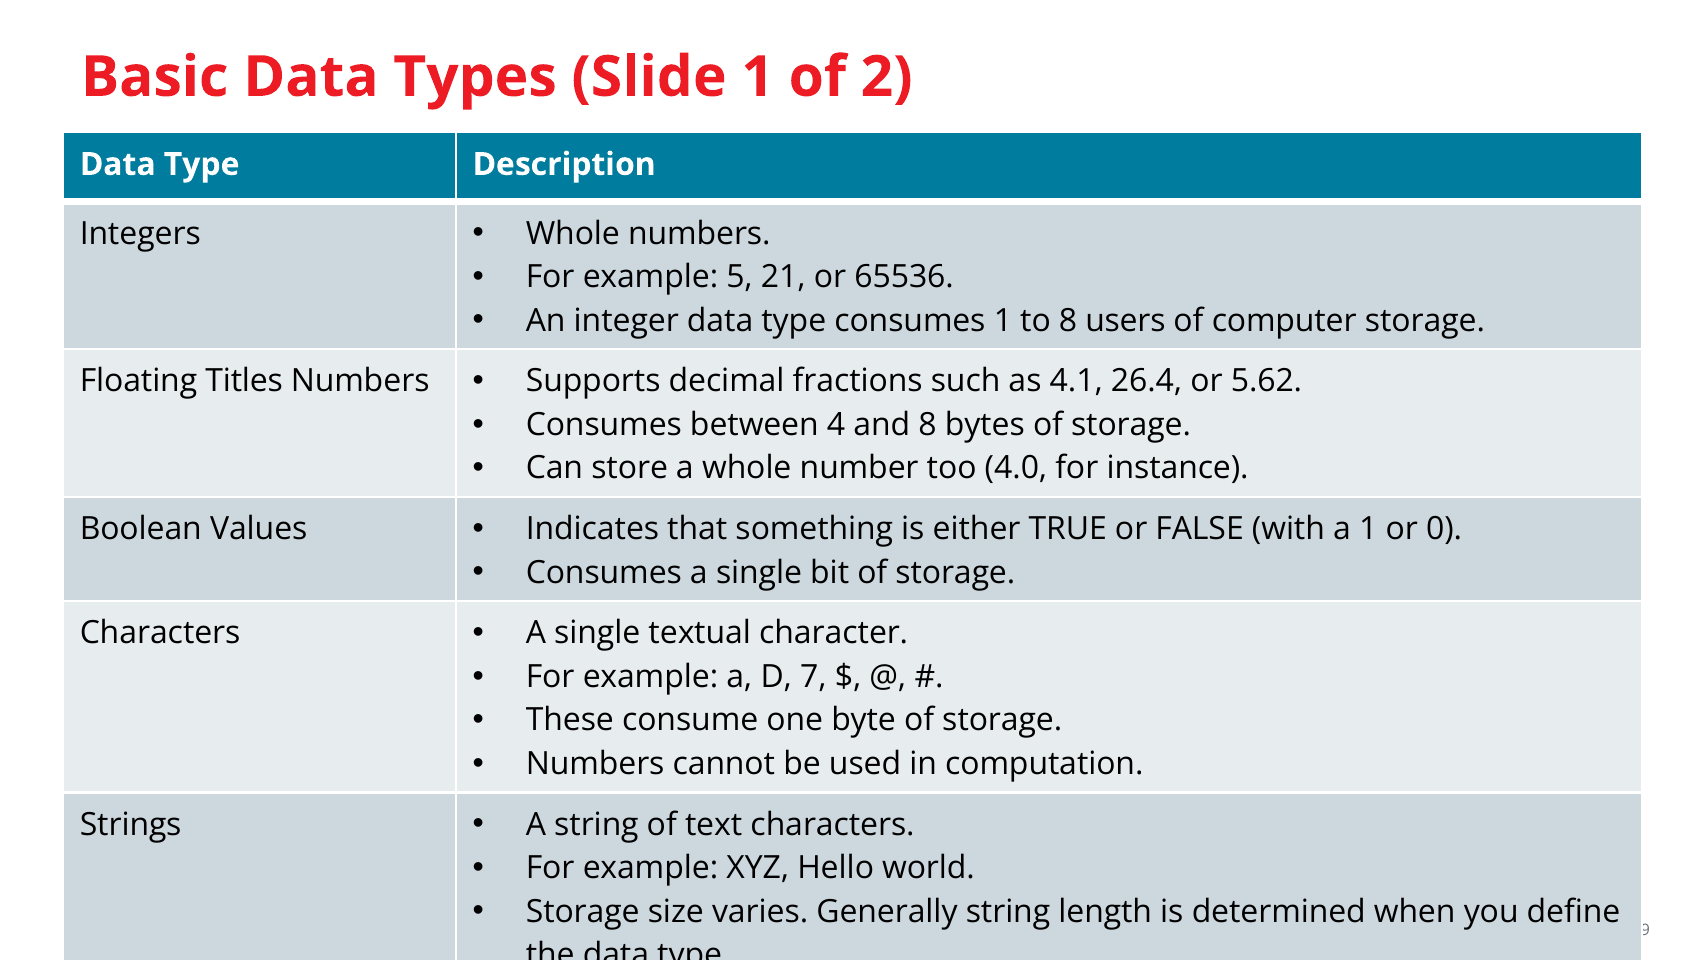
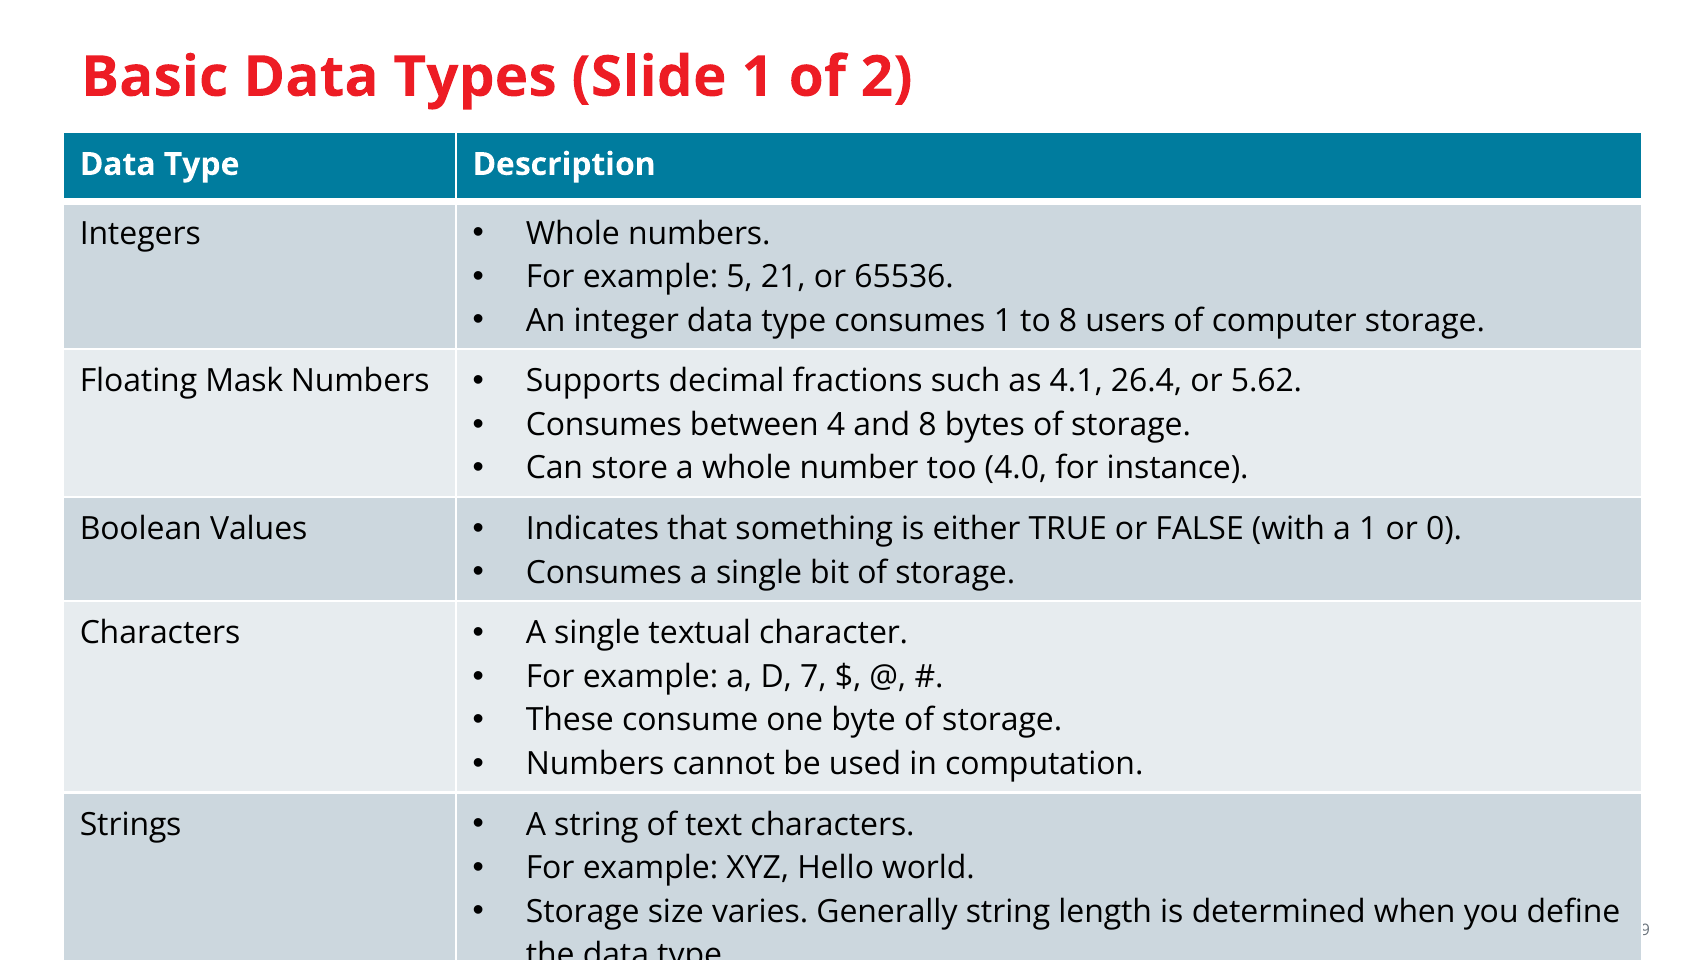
Titles: Titles -> Mask
